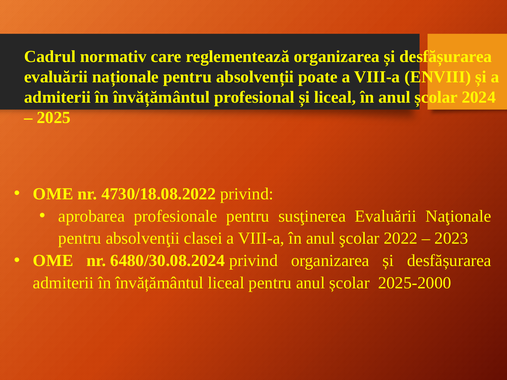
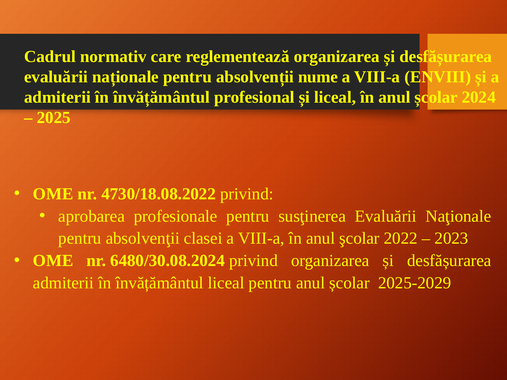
poate: poate -> nume
2025-2000: 2025-2000 -> 2025-2029
